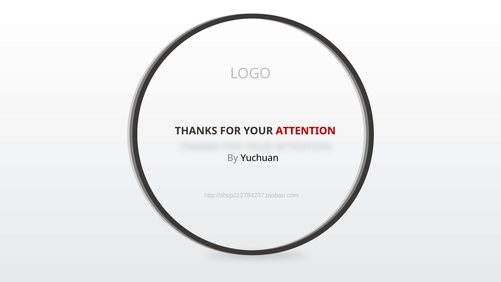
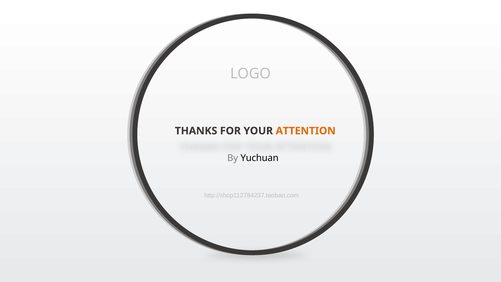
ATTENTION colour: red -> orange
